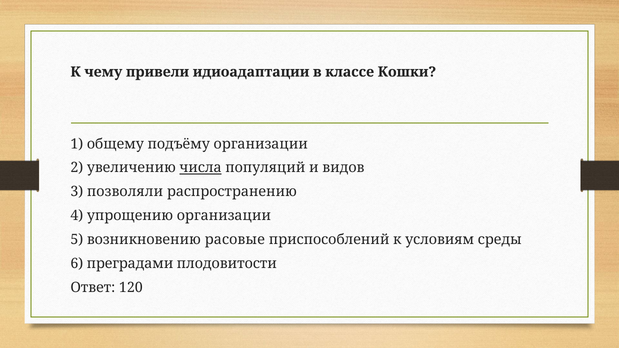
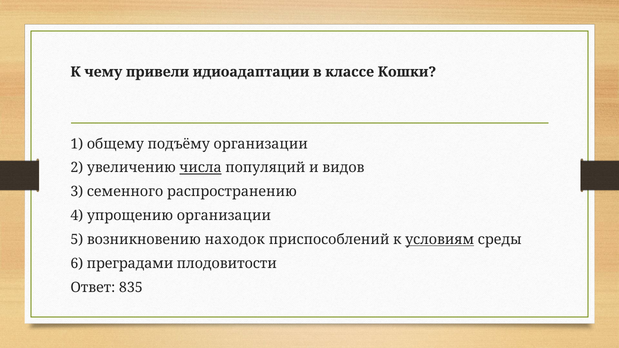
позволяли: позволяли -> семенного
расовые: расовые -> находок
условиям underline: none -> present
120: 120 -> 835
